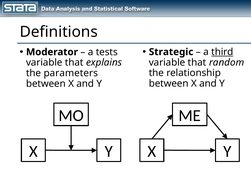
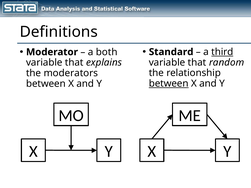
Strategic: Strategic -> Standard
tests: tests -> both
parameters: parameters -> moderators
between at (169, 84) underline: none -> present
